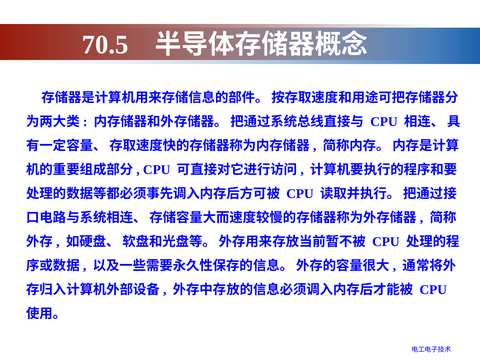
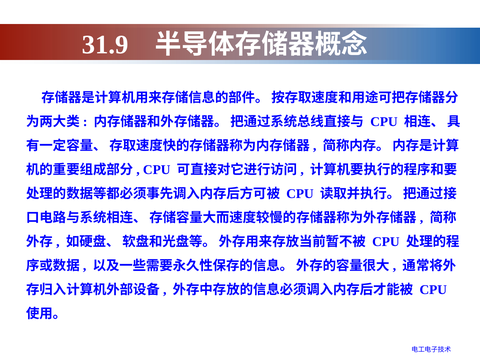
70.5: 70.5 -> 31.9
